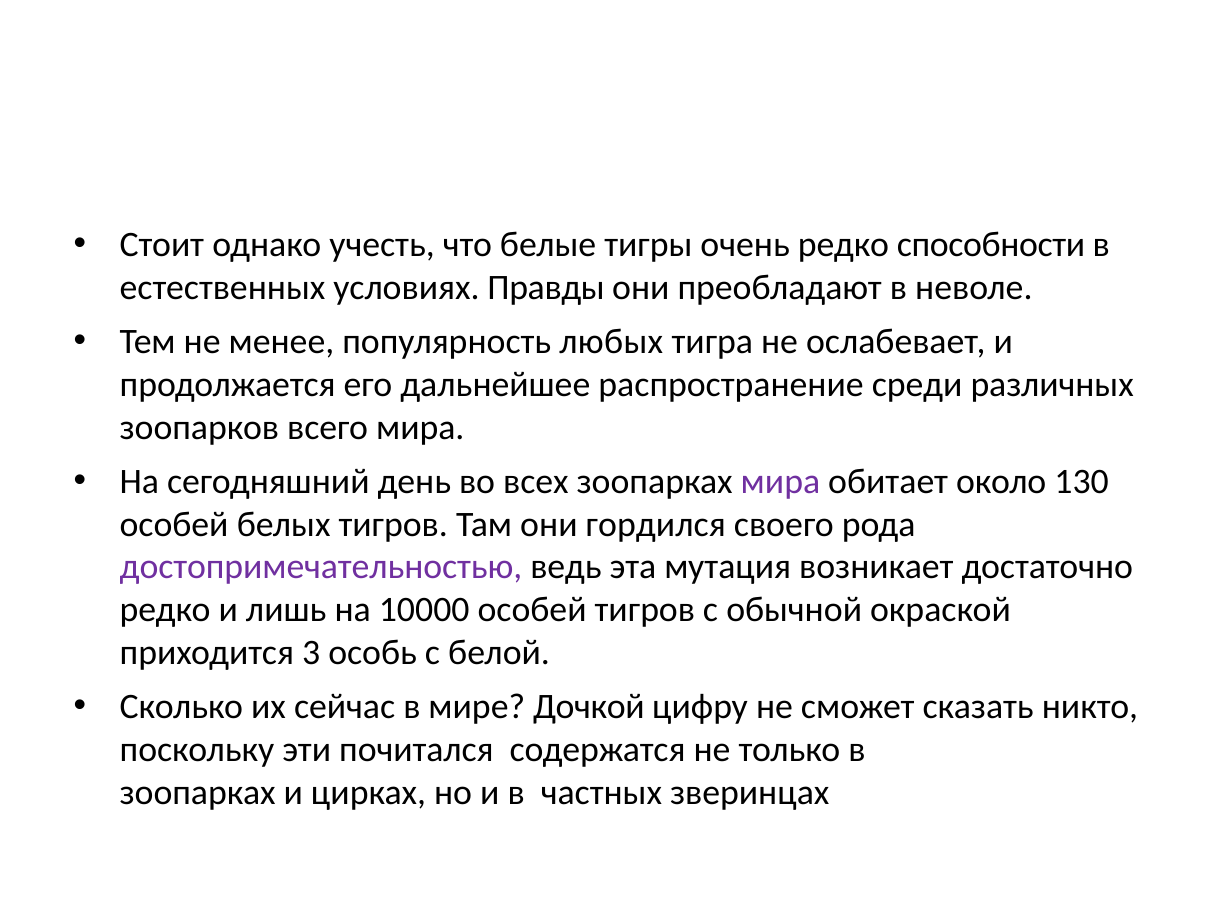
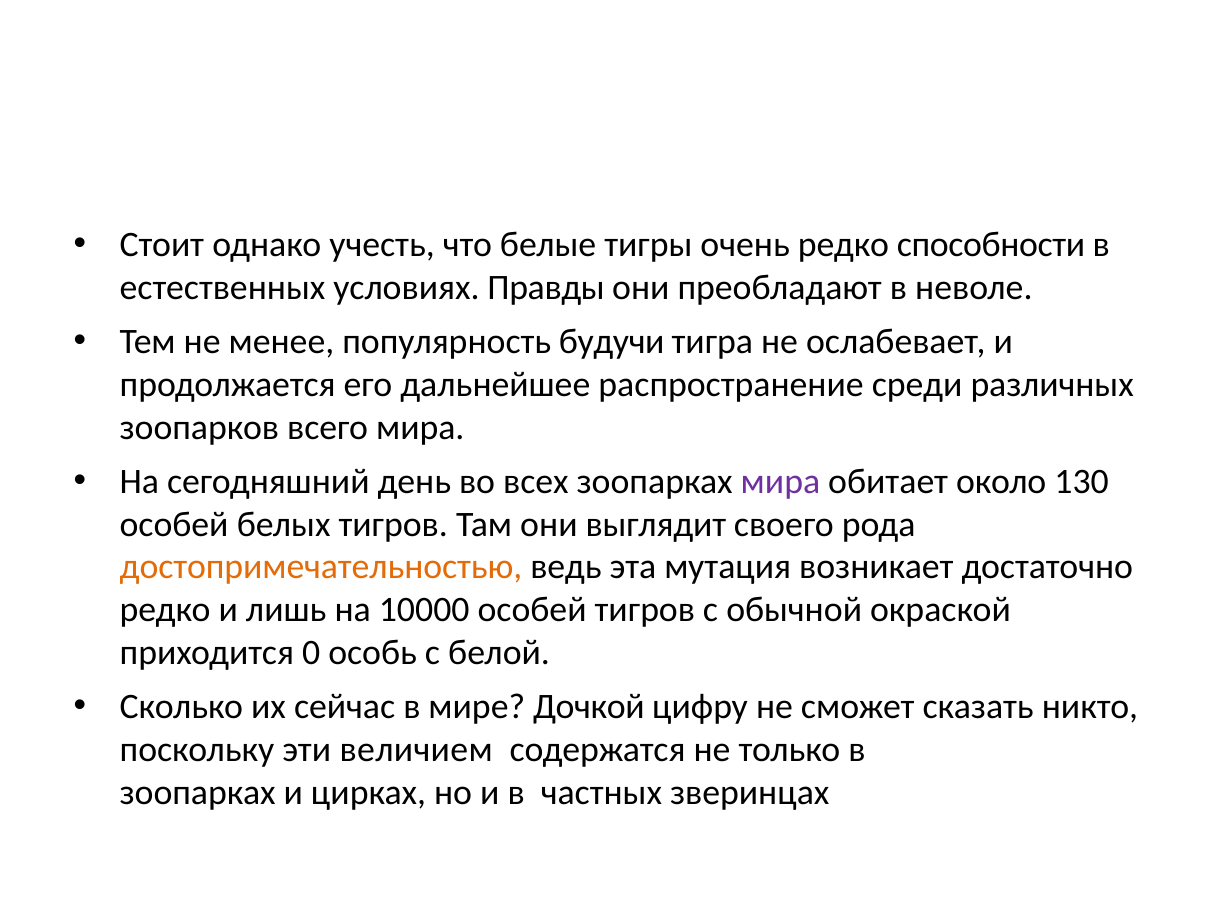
любых: любых -> будучи
гордился: гордился -> выглядит
достопримечательностью colour: purple -> orange
3: 3 -> 0
почитался: почитался -> величием
